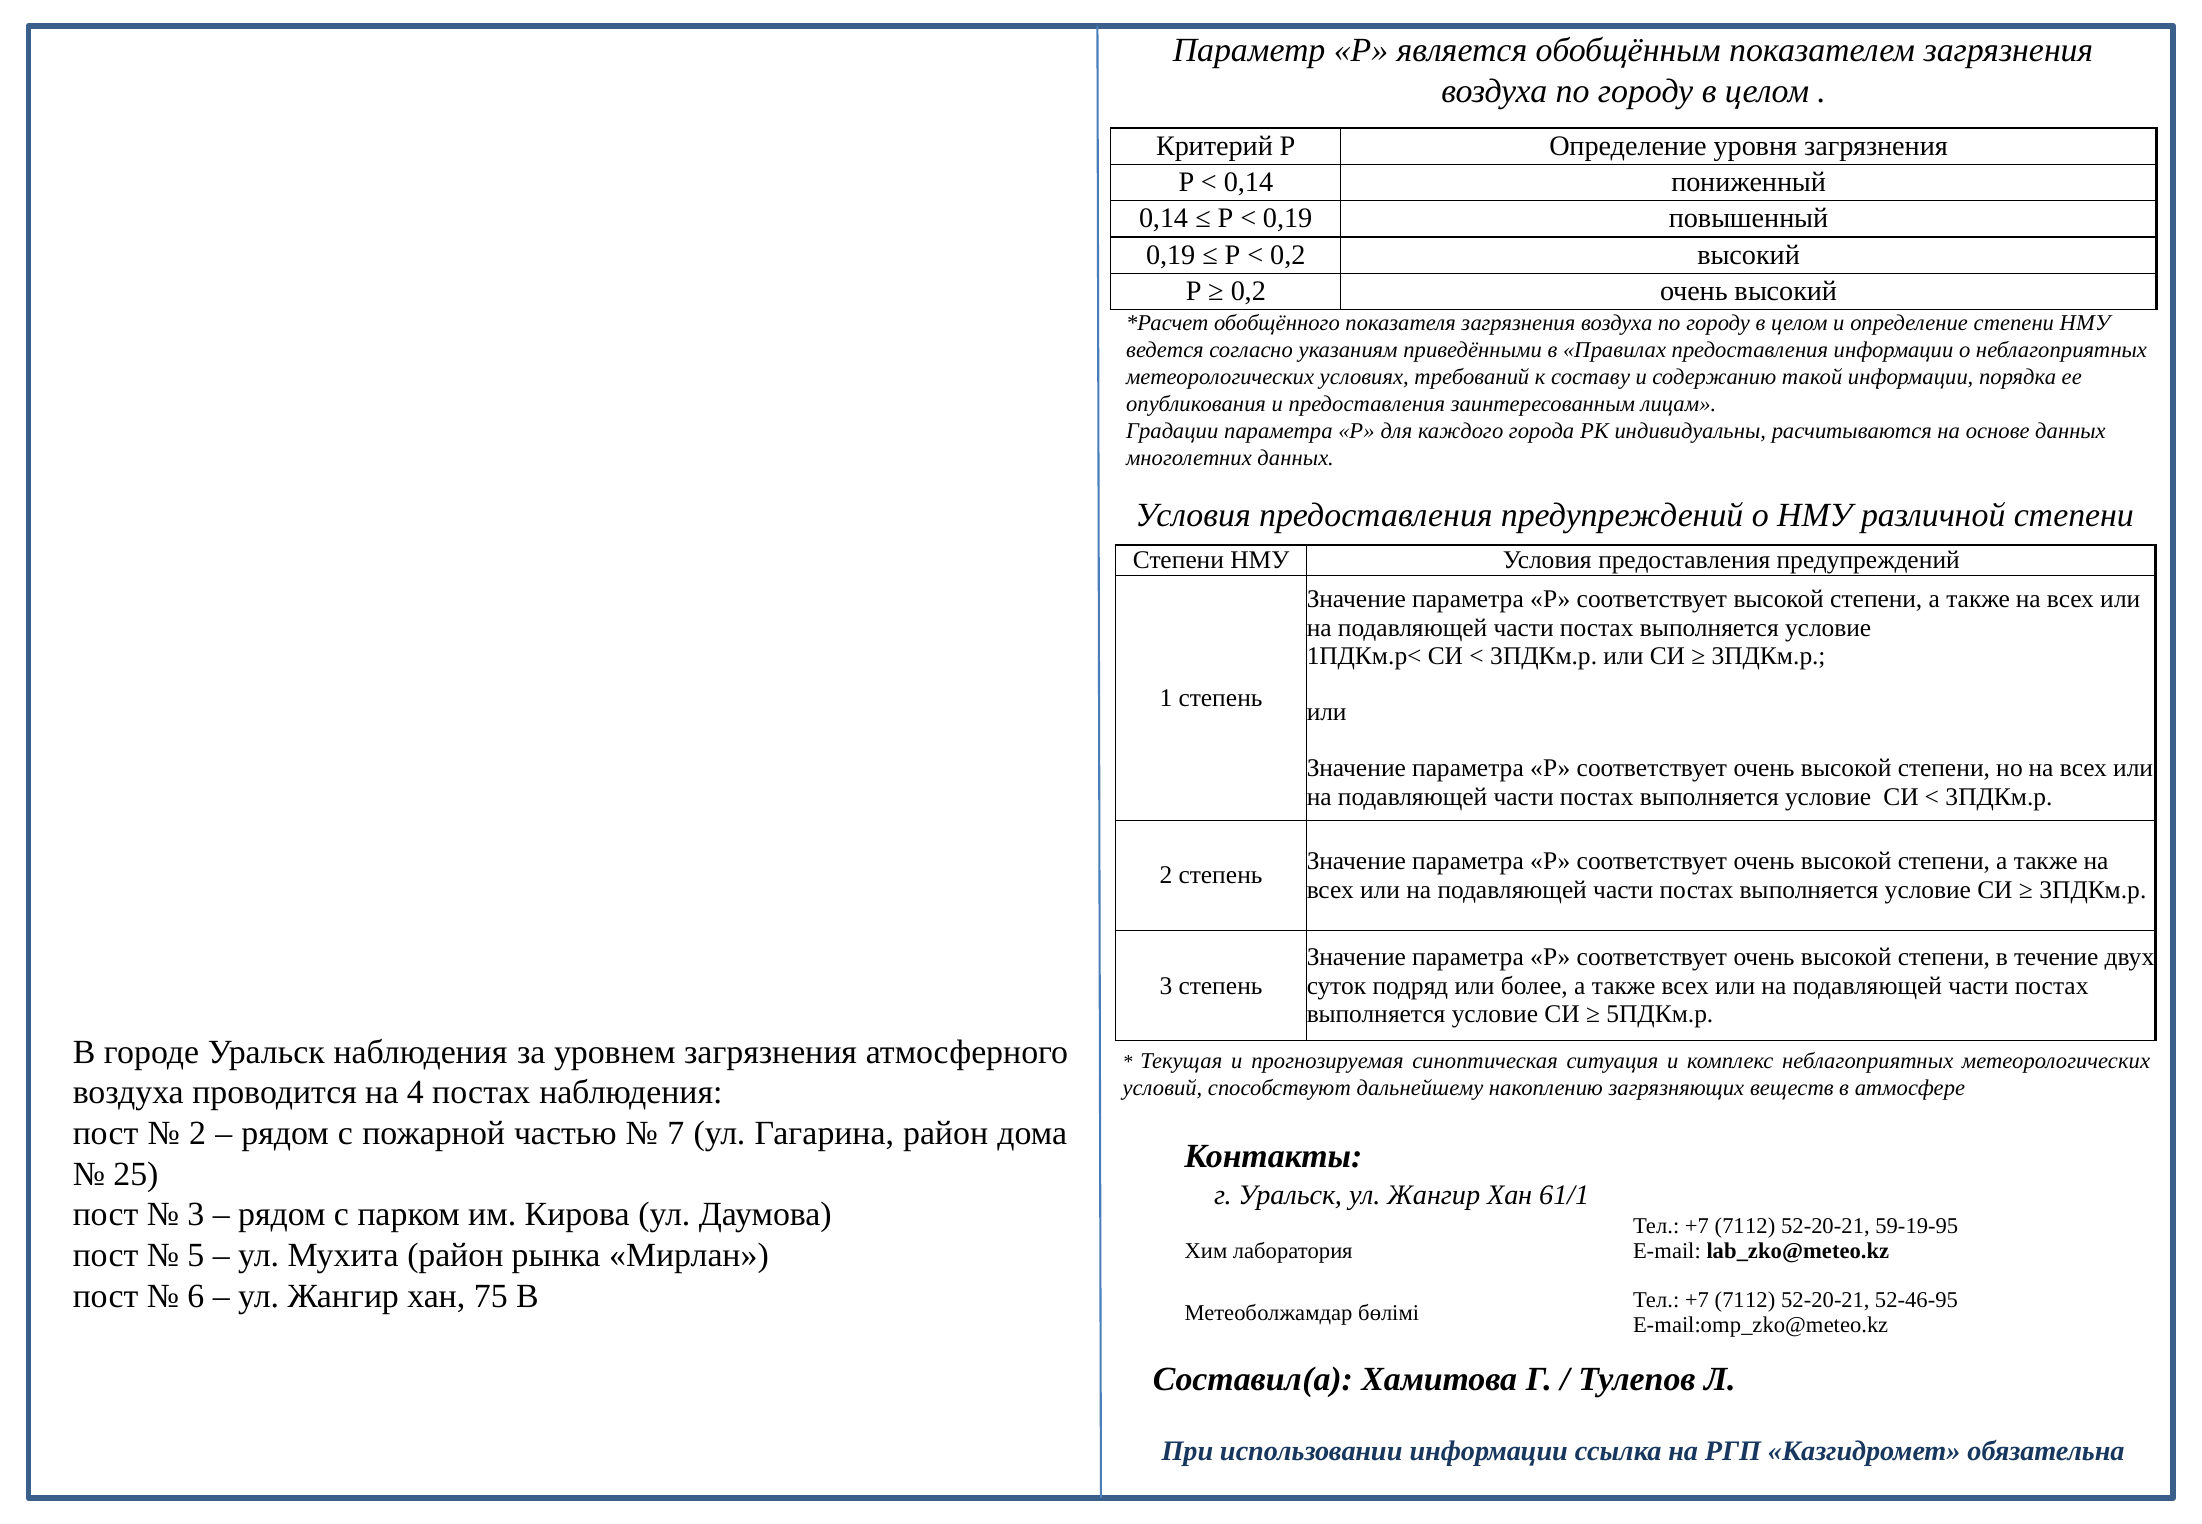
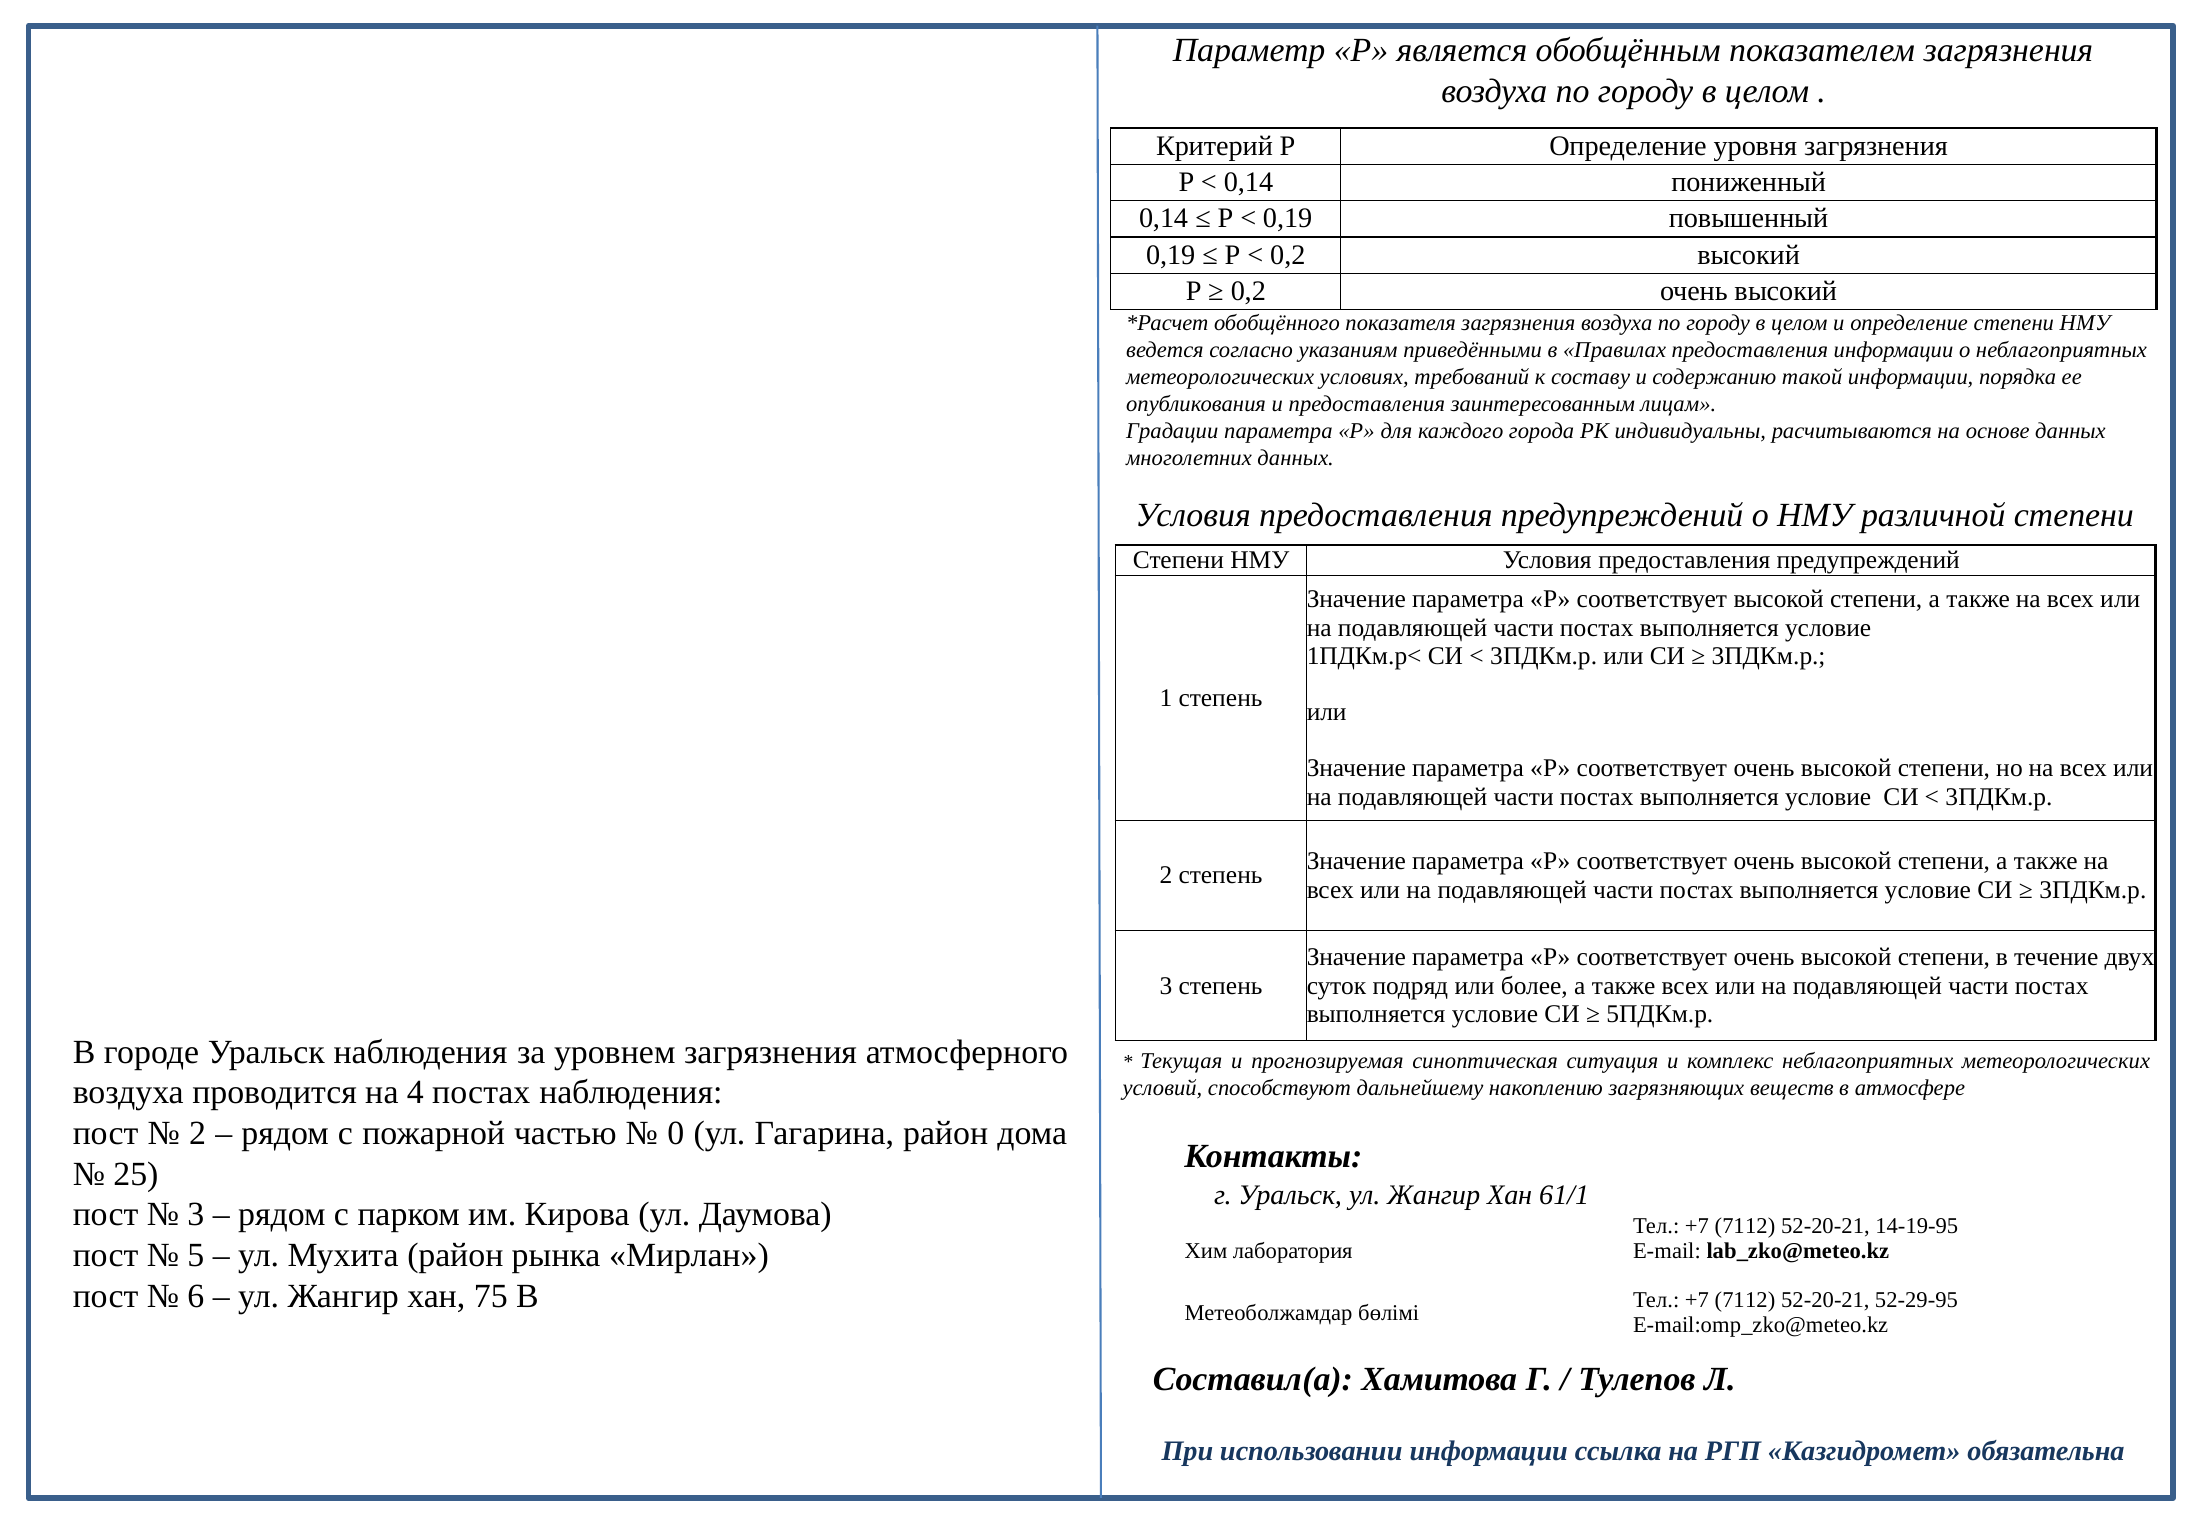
7: 7 -> 0
59-19-95: 59-19-95 -> 14-19-95
52-46-95: 52-46-95 -> 52-29-95
